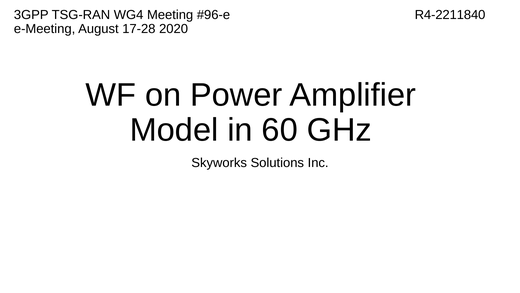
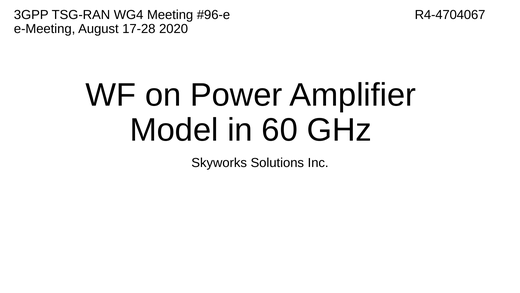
R4-2211840: R4-2211840 -> R4-4704067
